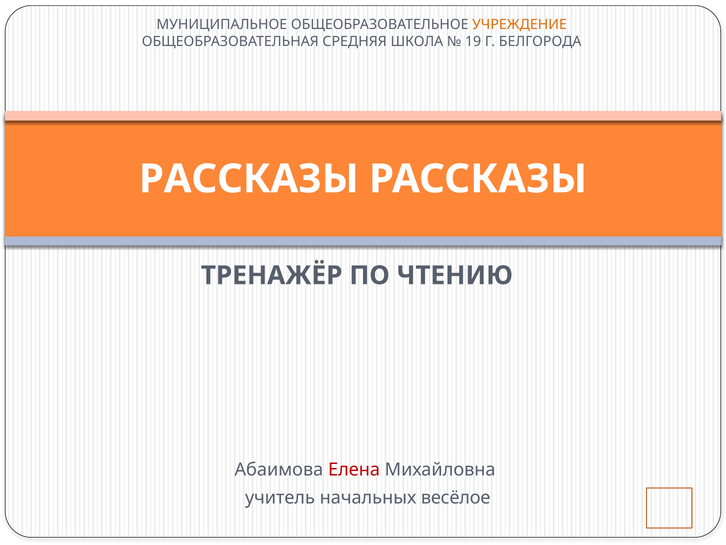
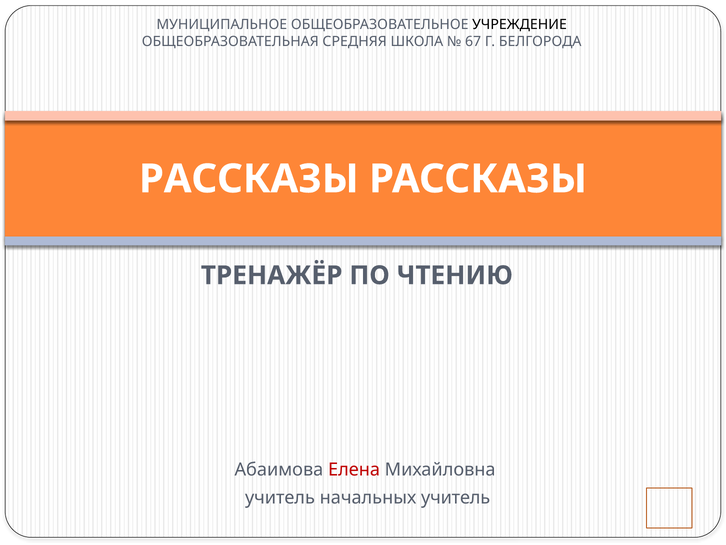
УЧРЕЖДЕНИЕ colour: orange -> black
19: 19 -> 67
начальных весёлое: весёлое -> учитель
